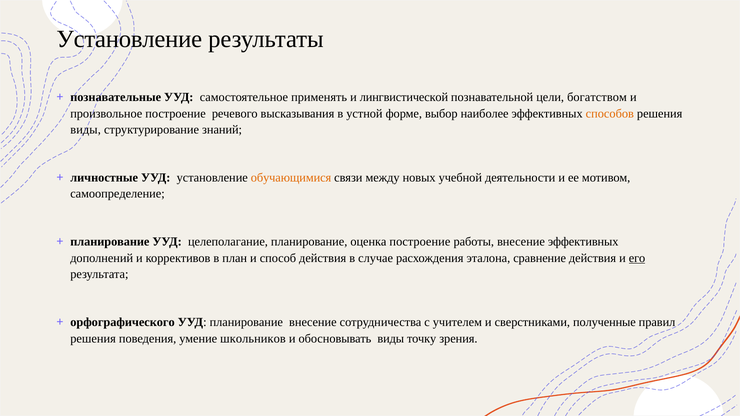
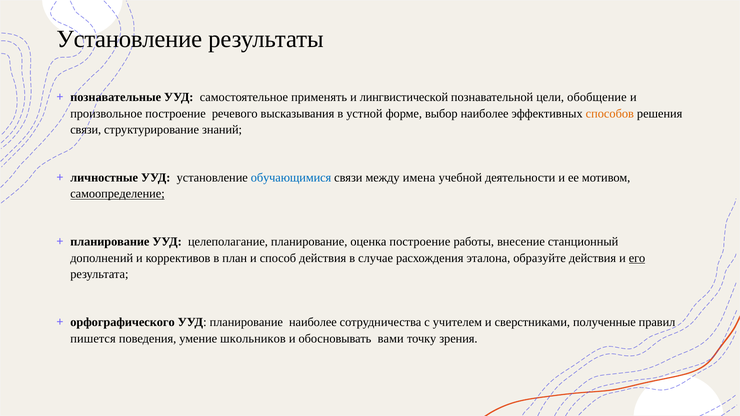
богатством: богатством -> обобщение
виды at (86, 130): виды -> связи
обучающимися colour: orange -> blue
новых: новых -> имена
самоопределение underline: none -> present
внесение эффективных: эффективных -> станционный
сравнение: сравнение -> образуйте
планирование внесение: внесение -> наиболее
решения at (93, 339): решения -> пишется
обосновывать виды: виды -> вами
